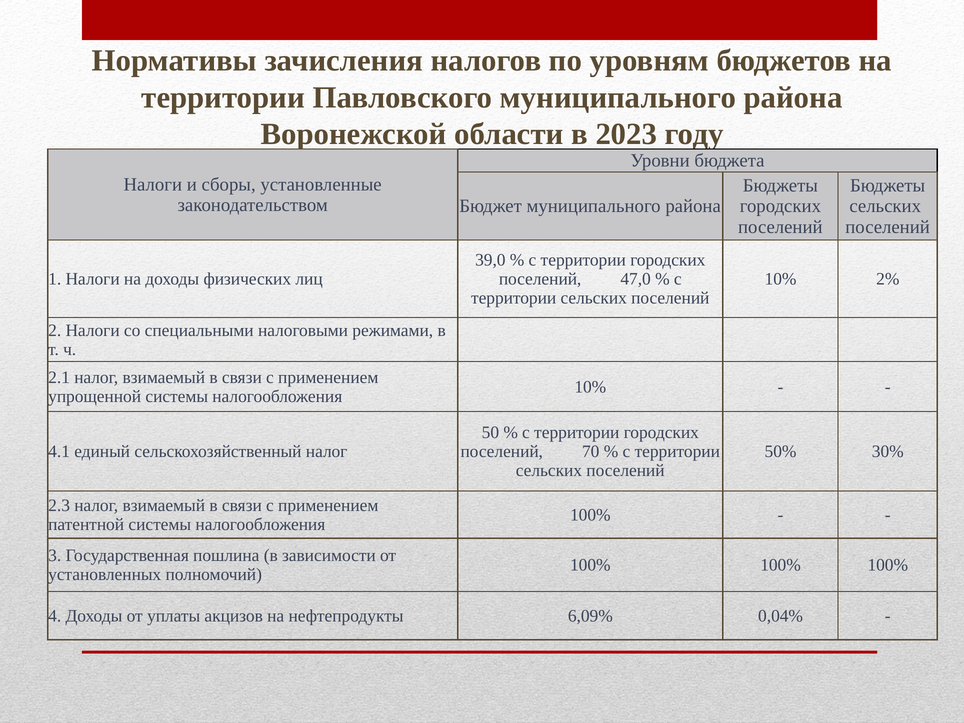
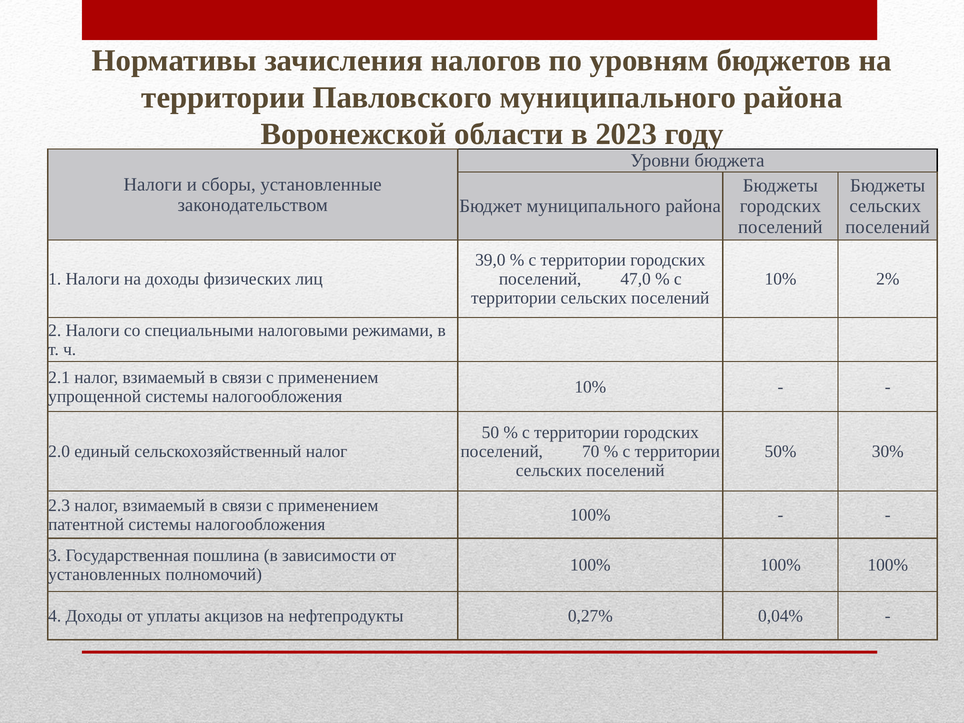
4.1: 4.1 -> 2.0
6,09%: 6,09% -> 0,27%
